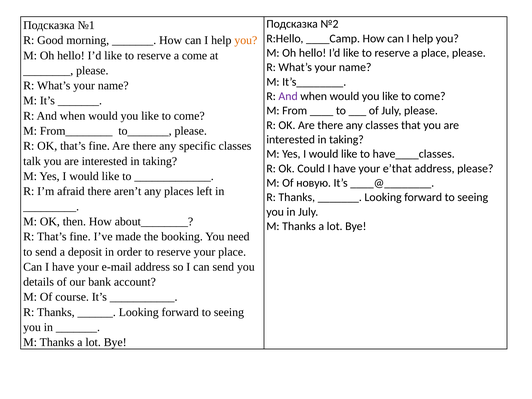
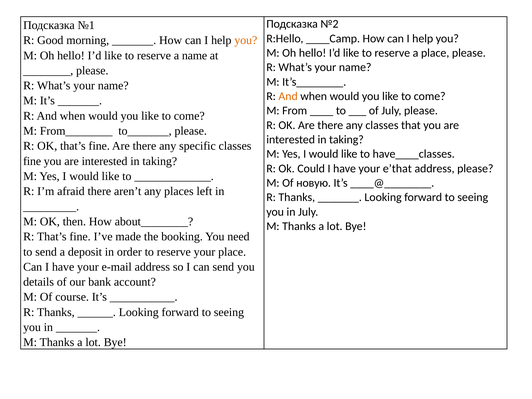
a come: come -> name
And at (288, 96) colour: purple -> orange
talk at (32, 161): talk -> fine
